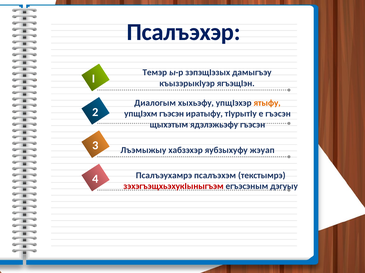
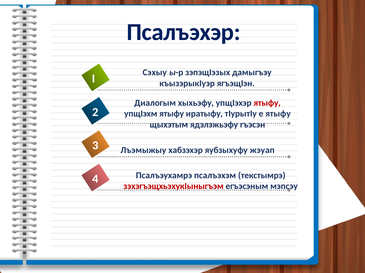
Темэр: Темэр -> Сэхыу
ятыфу at (267, 103) colour: orange -> red
упщIэхм гъэсэн: гъэсэн -> ятыфу
е гъэсэн: гъэсэн -> ятыфу
дэгуыу: дэгуыу -> мэпсэу
